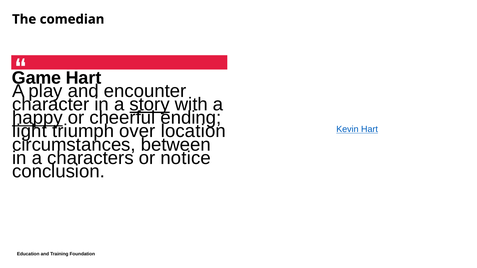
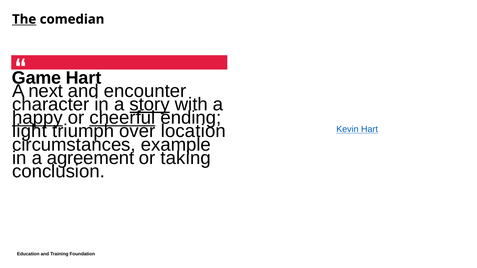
The underline: none -> present
play: play -> next
cheerful underline: none -> present
between: between -> example
characters: characters -> agreement
notice: notice -> taking
